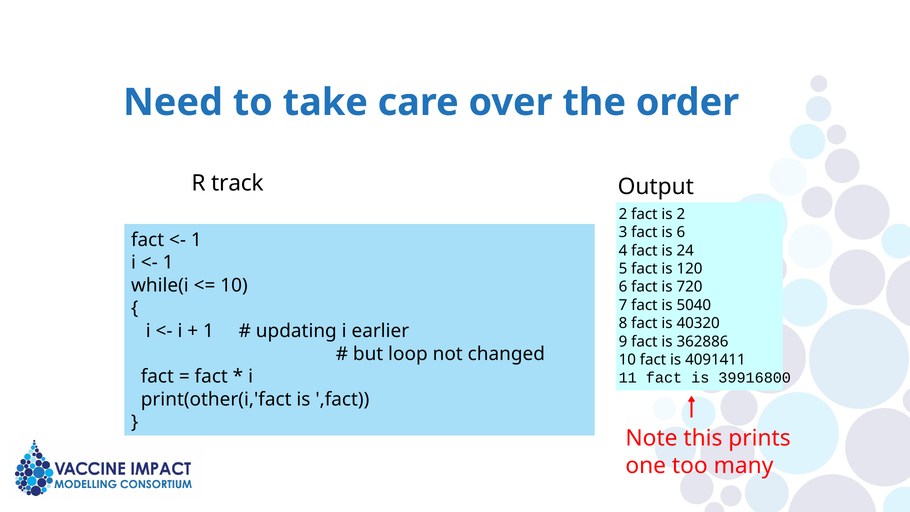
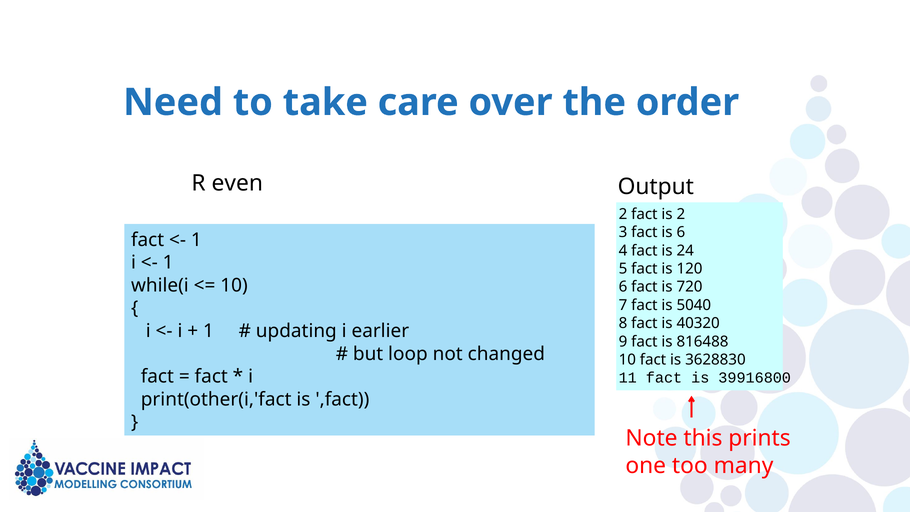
track: track -> even
362886: 362886 -> 816488
4091411: 4091411 -> 3628830
